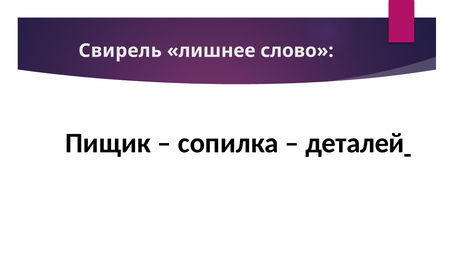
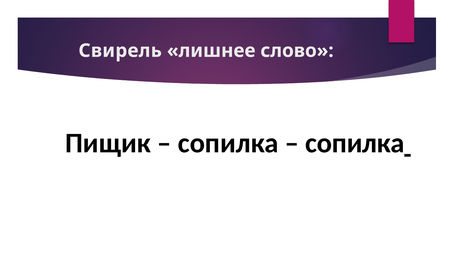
деталей at (355, 144): деталей -> сопилка
